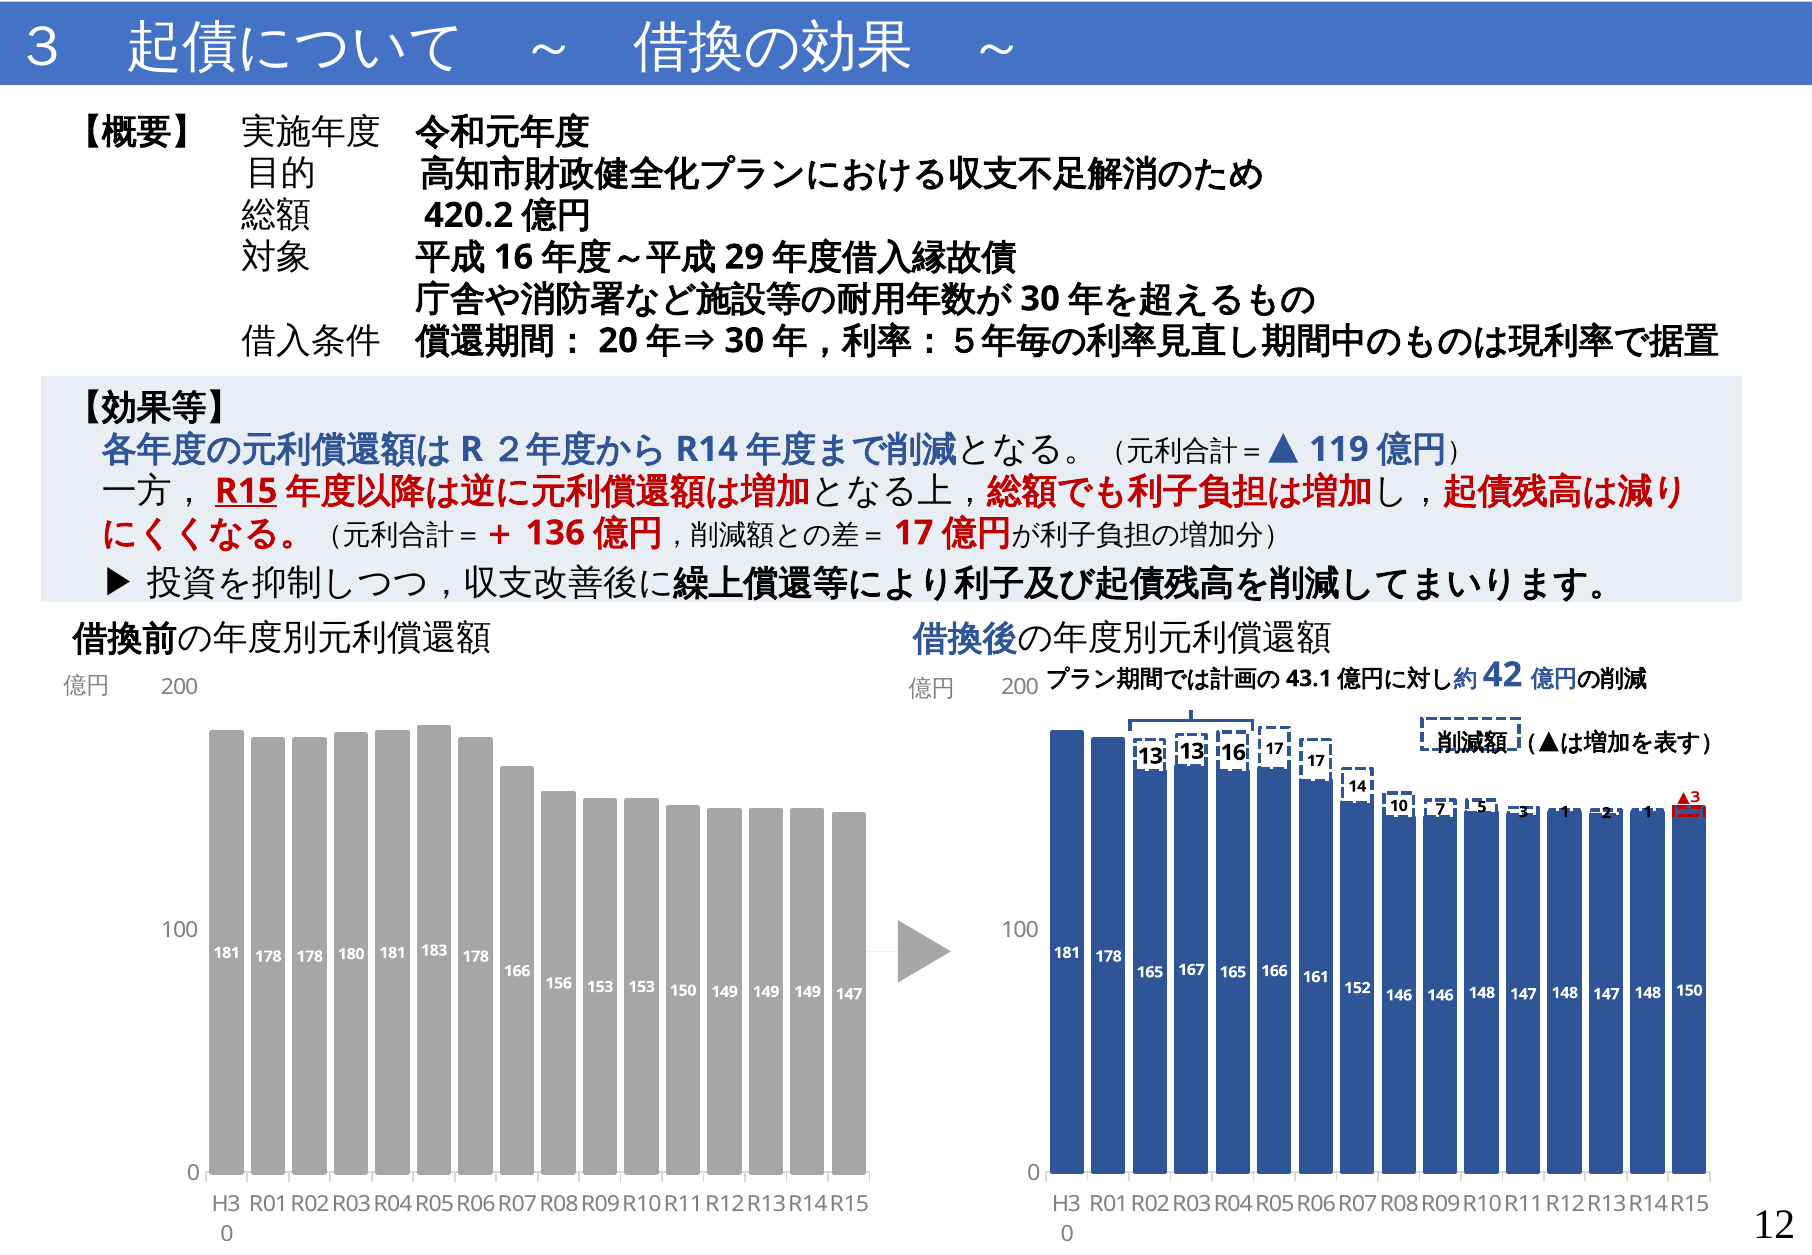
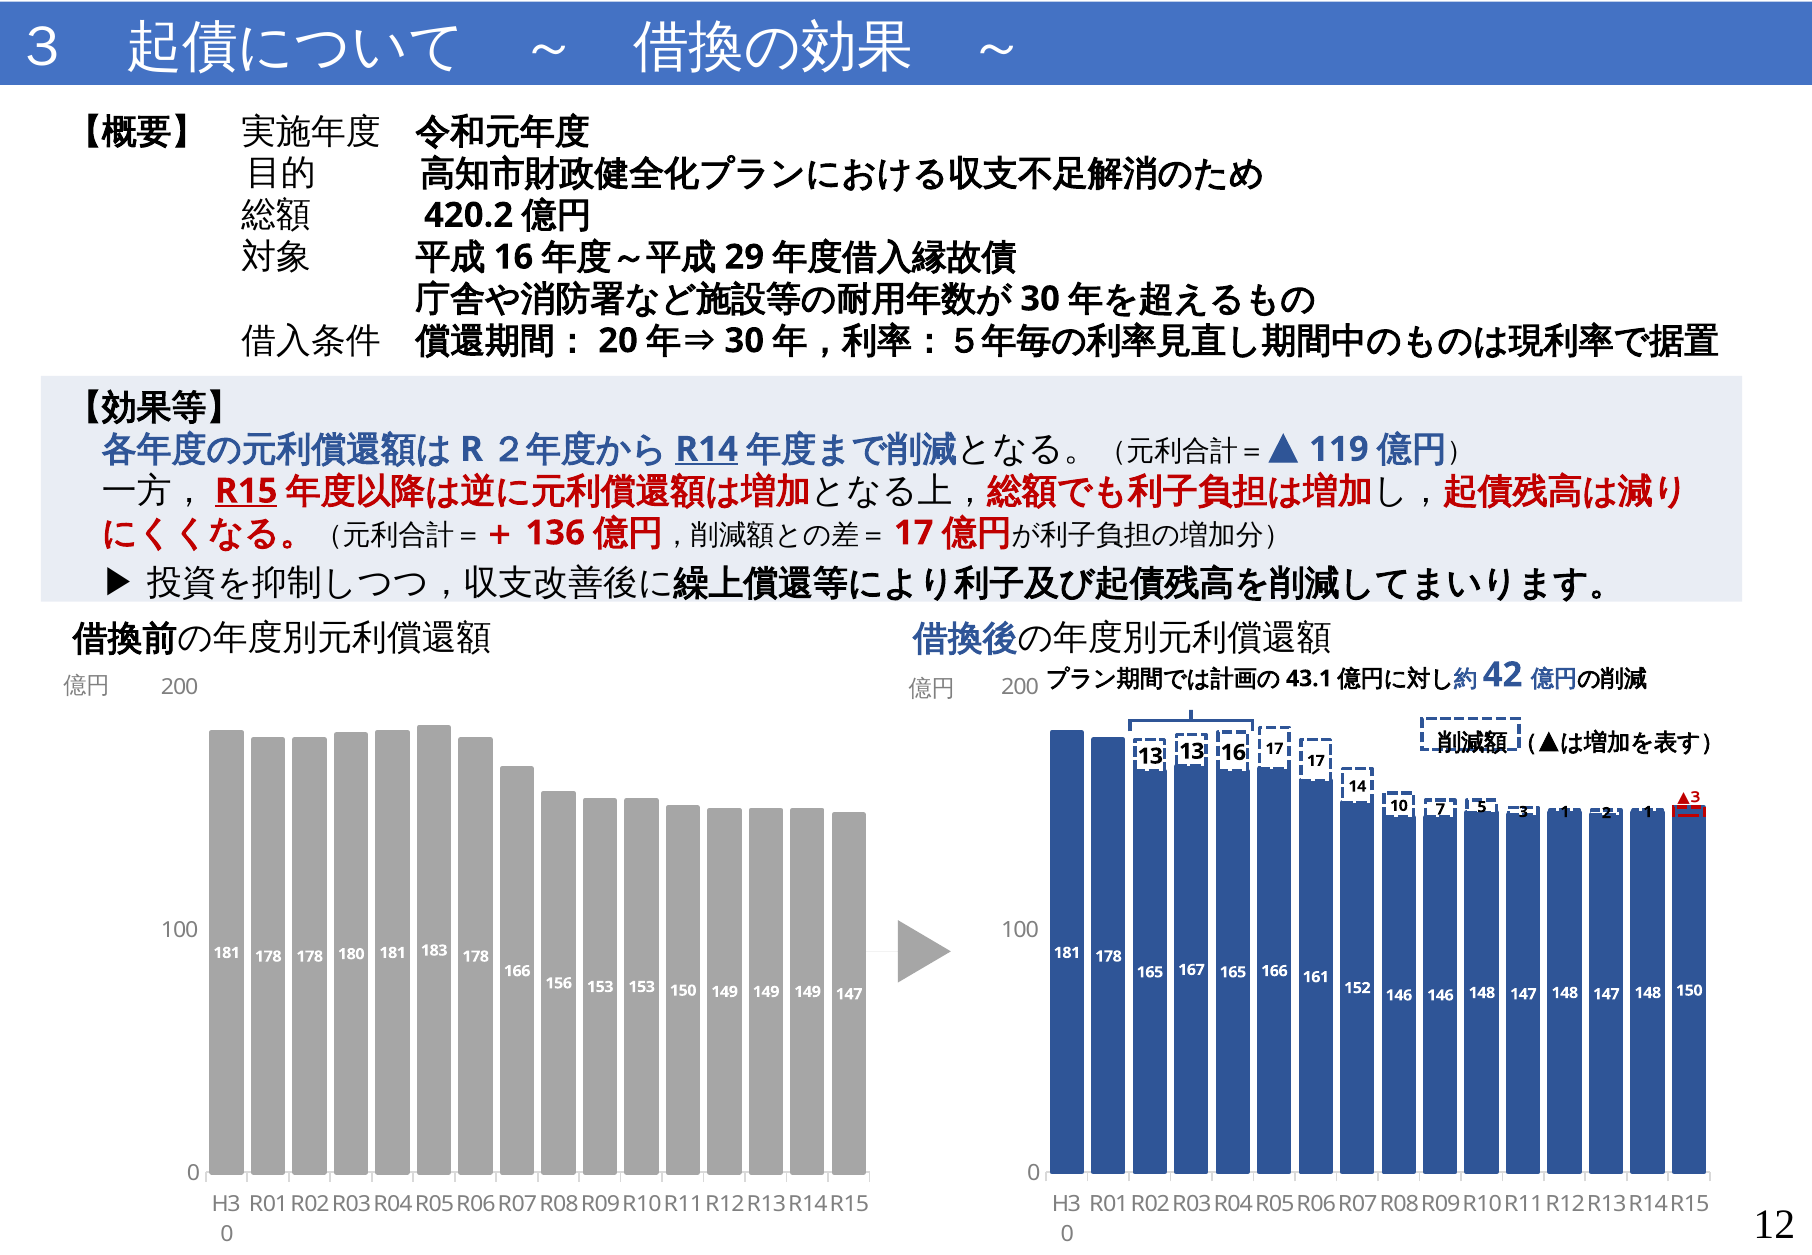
R14 underline: none -> present
